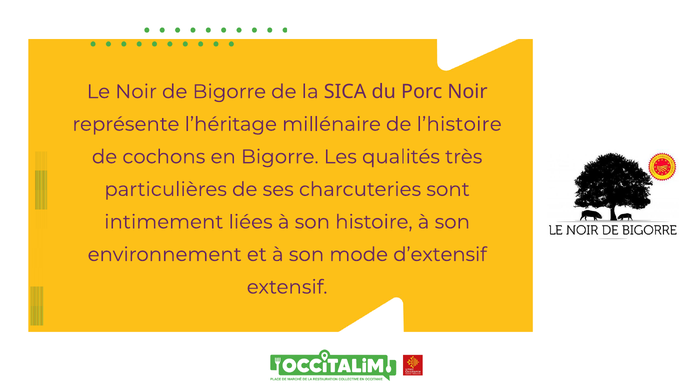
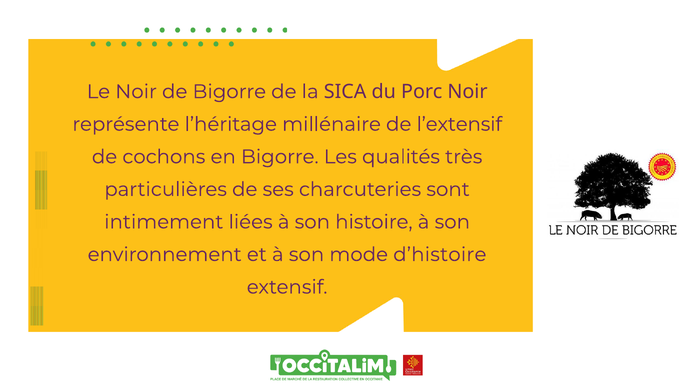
l’histoire: l’histoire -> l’extensif
d’extensif: d’extensif -> d’histoire
